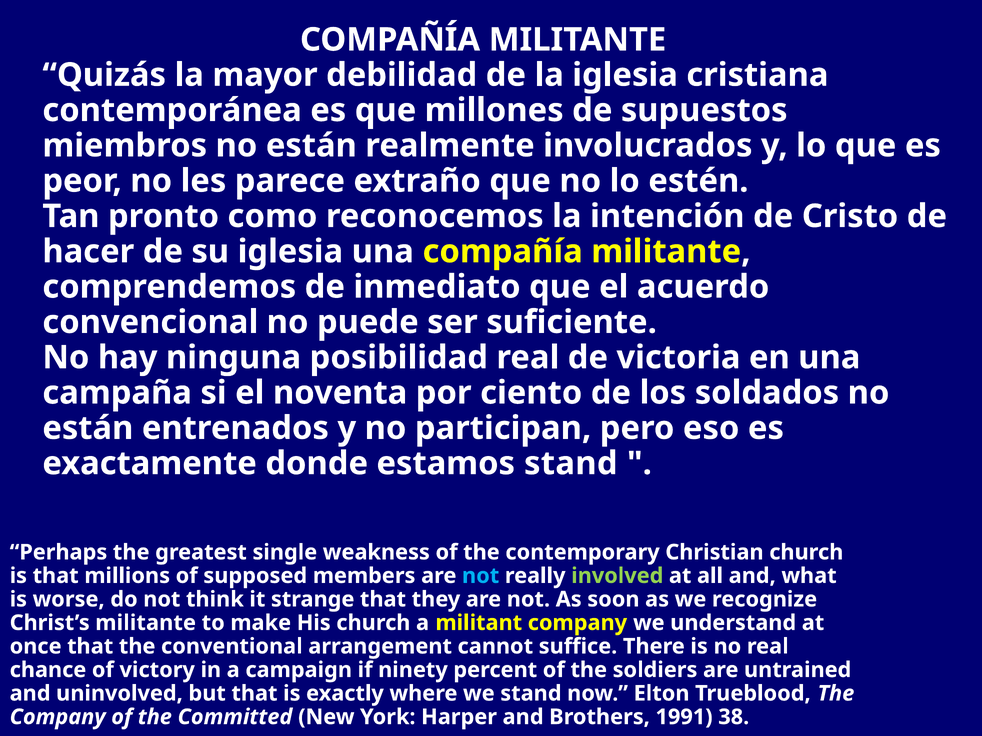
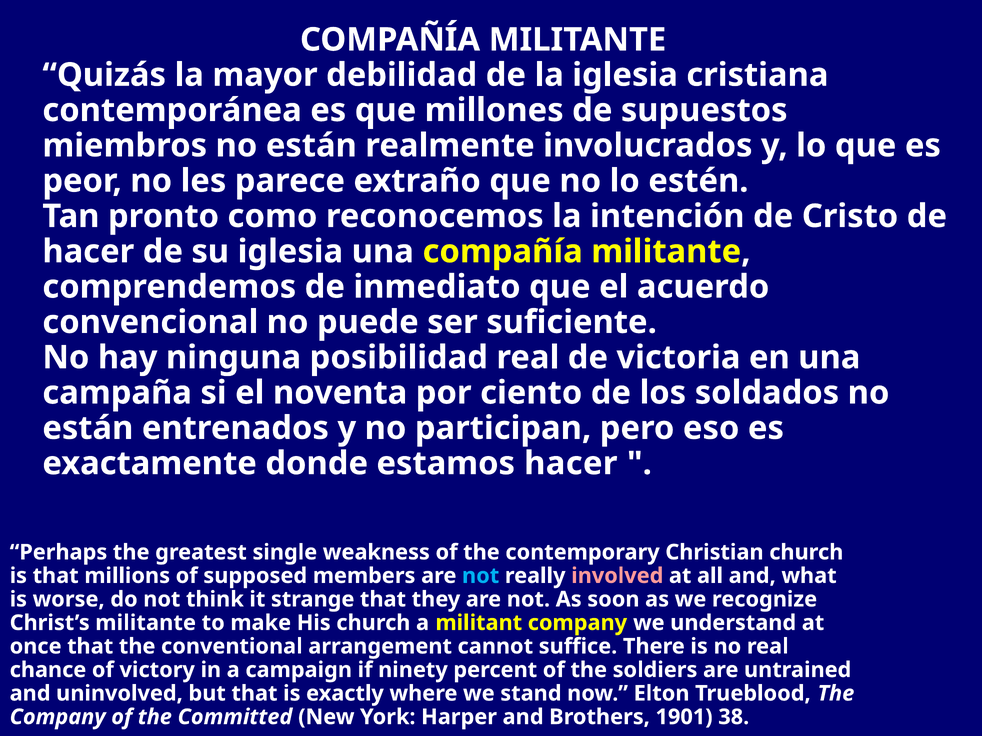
estamos stand: stand -> hacer
involved colour: light green -> pink
1991: 1991 -> 1901
